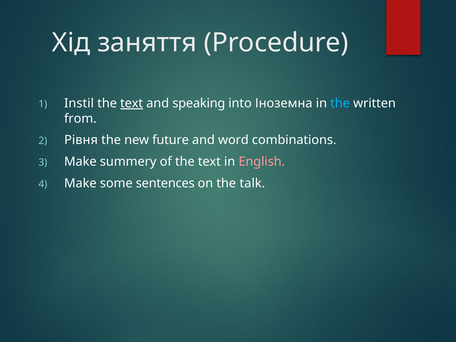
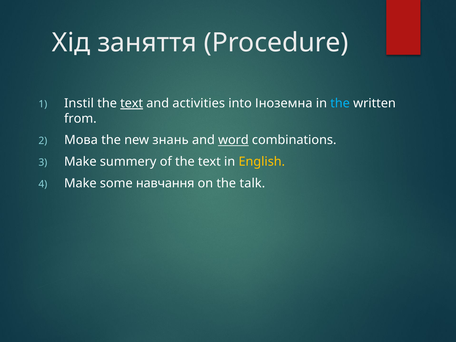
speaking: speaking -> activities
Рівня: Рівня -> Мова
future: future -> знань
word underline: none -> present
English colour: pink -> yellow
sentences: sentences -> навчання
